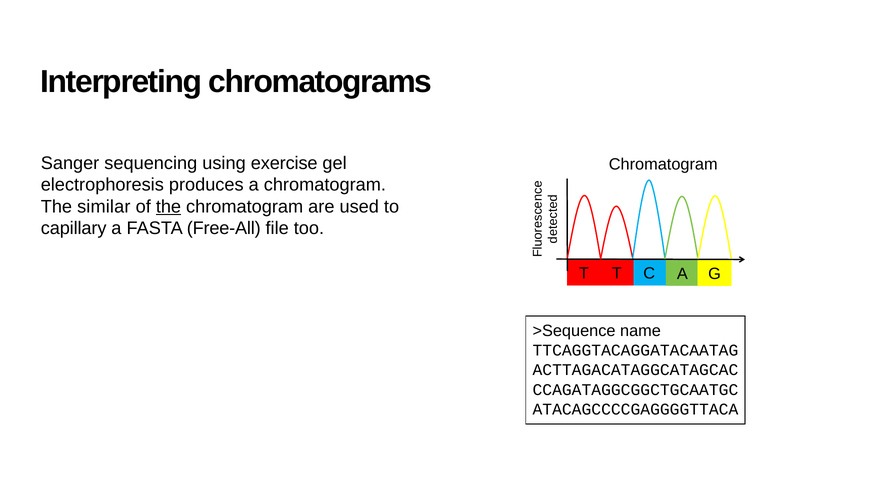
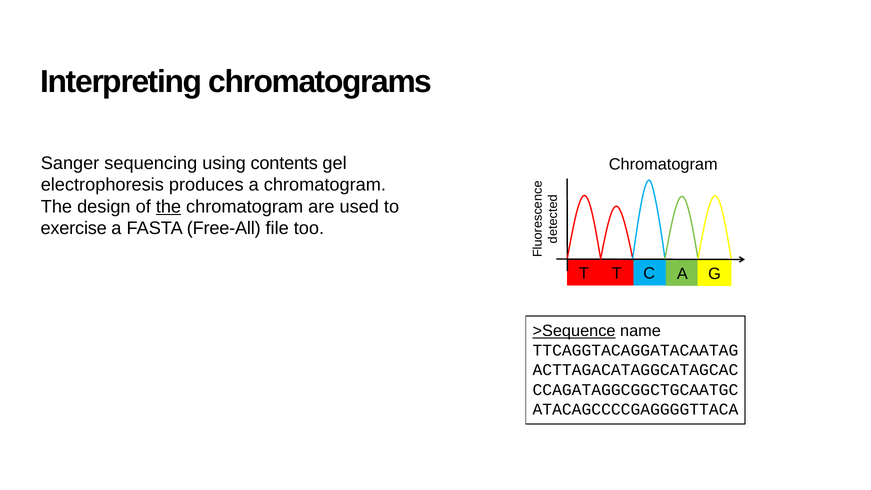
exercise: exercise -> contents
similar: similar -> design
capillary: capillary -> exercise
>Sequence underline: none -> present
